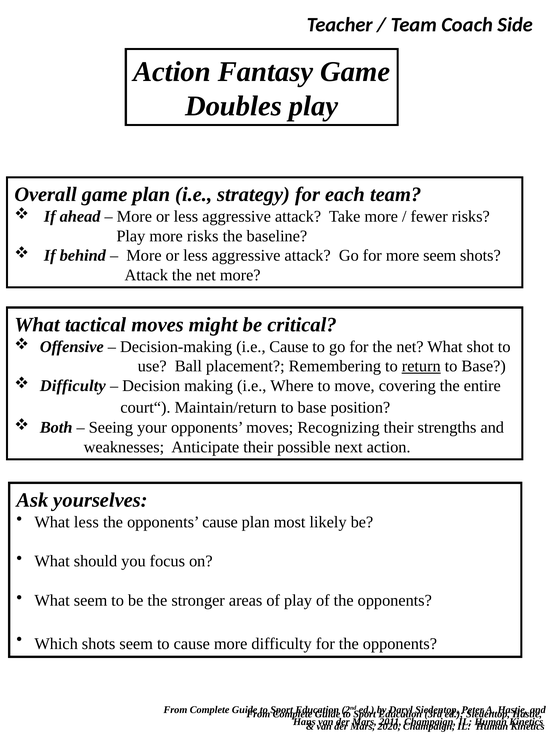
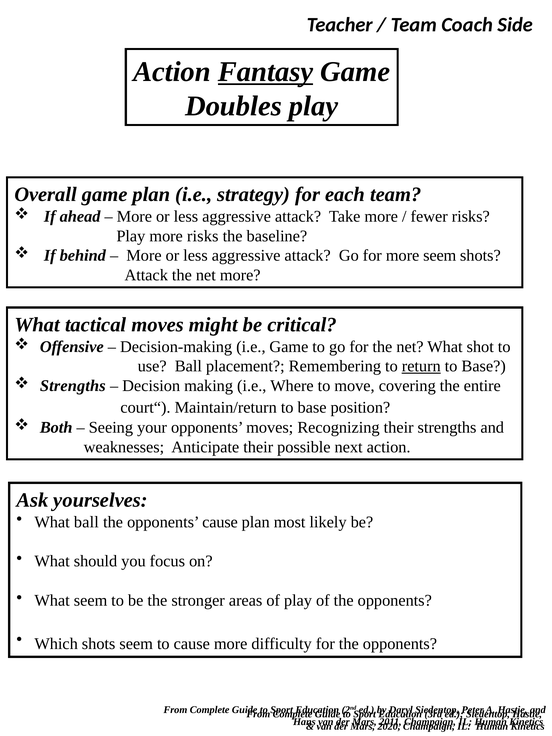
Fantasy underline: none -> present
i.e Cause: Cause -> Game
Difficulty at (73, 386): Difficulty -> Strengths
What less: less -> ball
